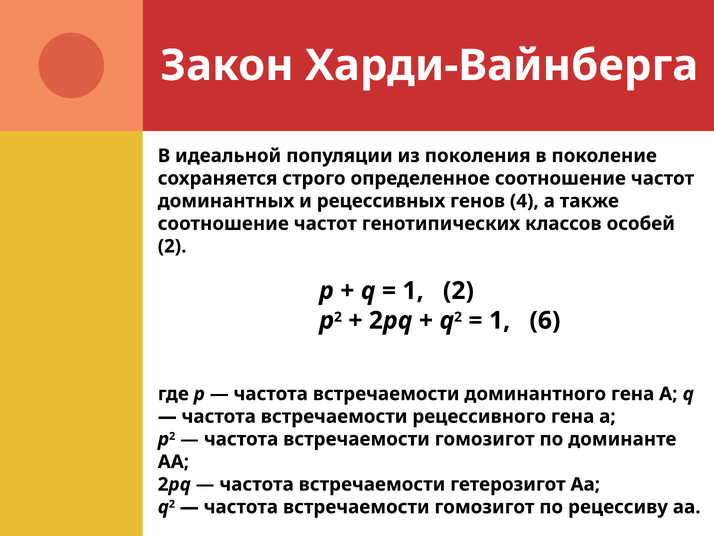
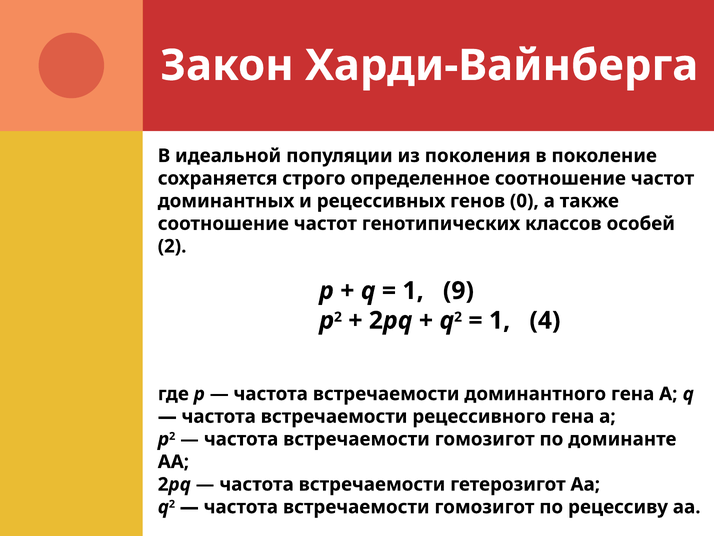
4: 4 -> 0
1 2: 2 -> 9
6: 6 -> 4
